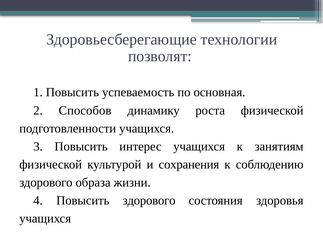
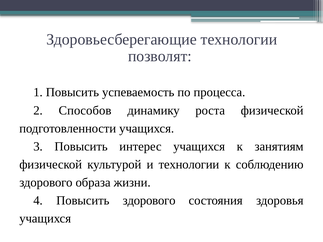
основная: основная -> процесса
и сохранения: сохранения -> технологии
